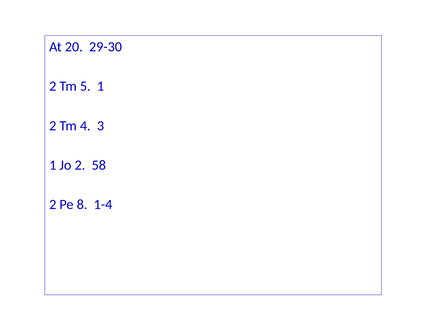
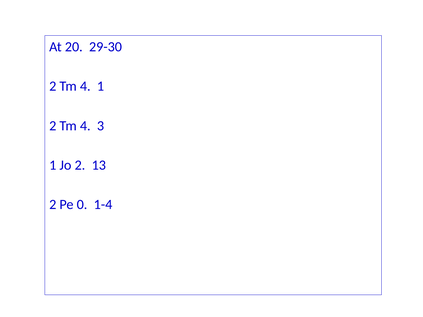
5 at (85, 86): 5 -> 4
58: 58 -> 13
8: 8 -> 0
